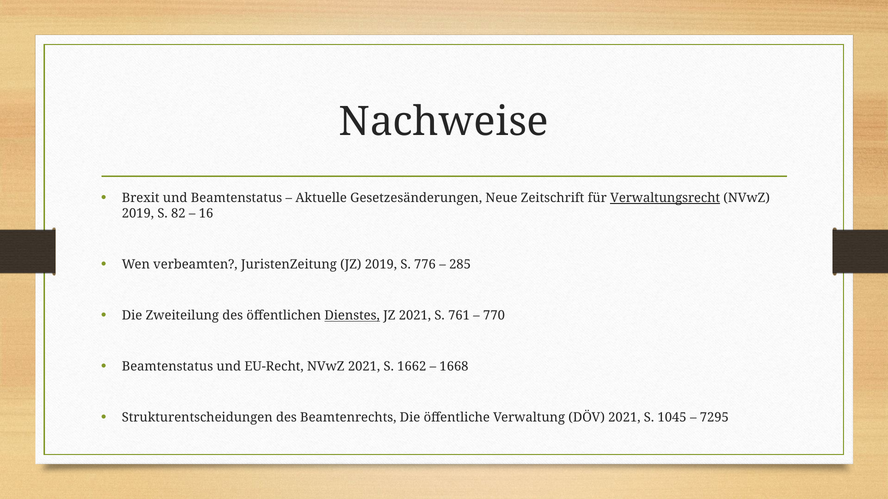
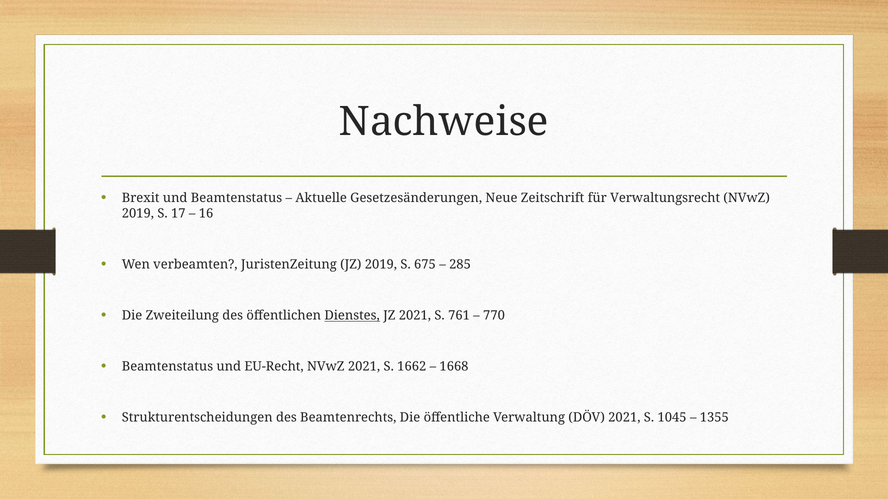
Verwaltungsrecht underline: present -> none
82: 82 -> 17
776: 776 -> 675
7295: 7295 -> 1355
